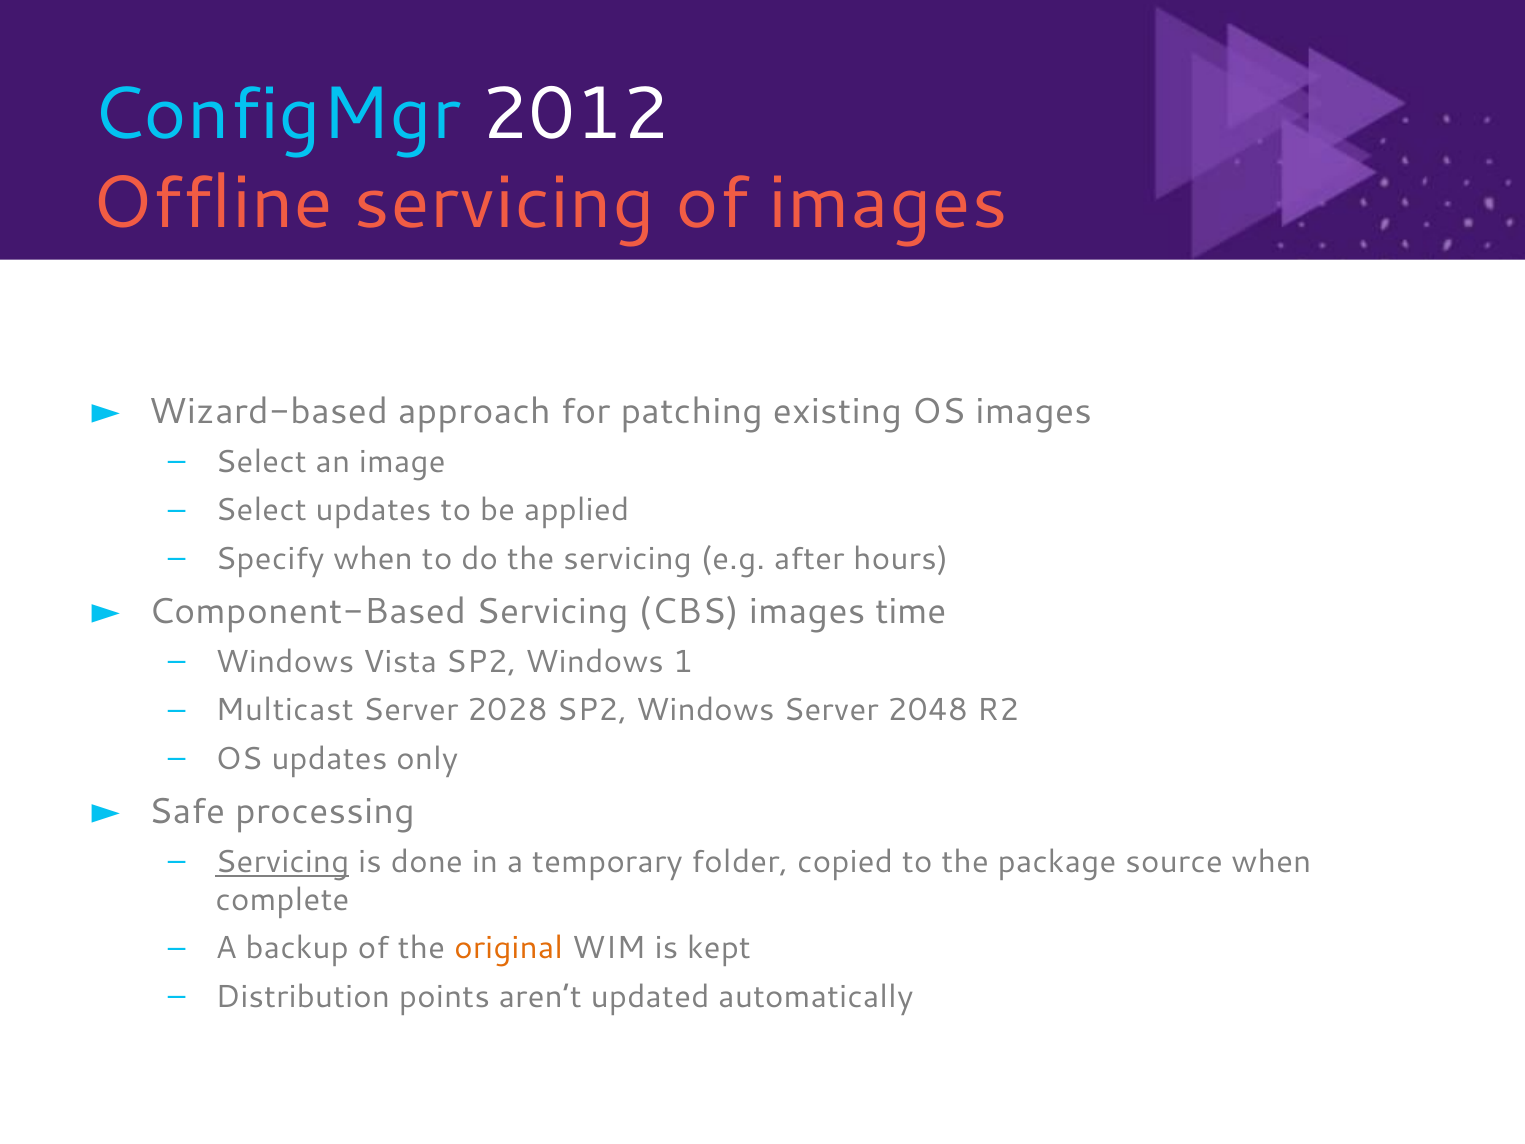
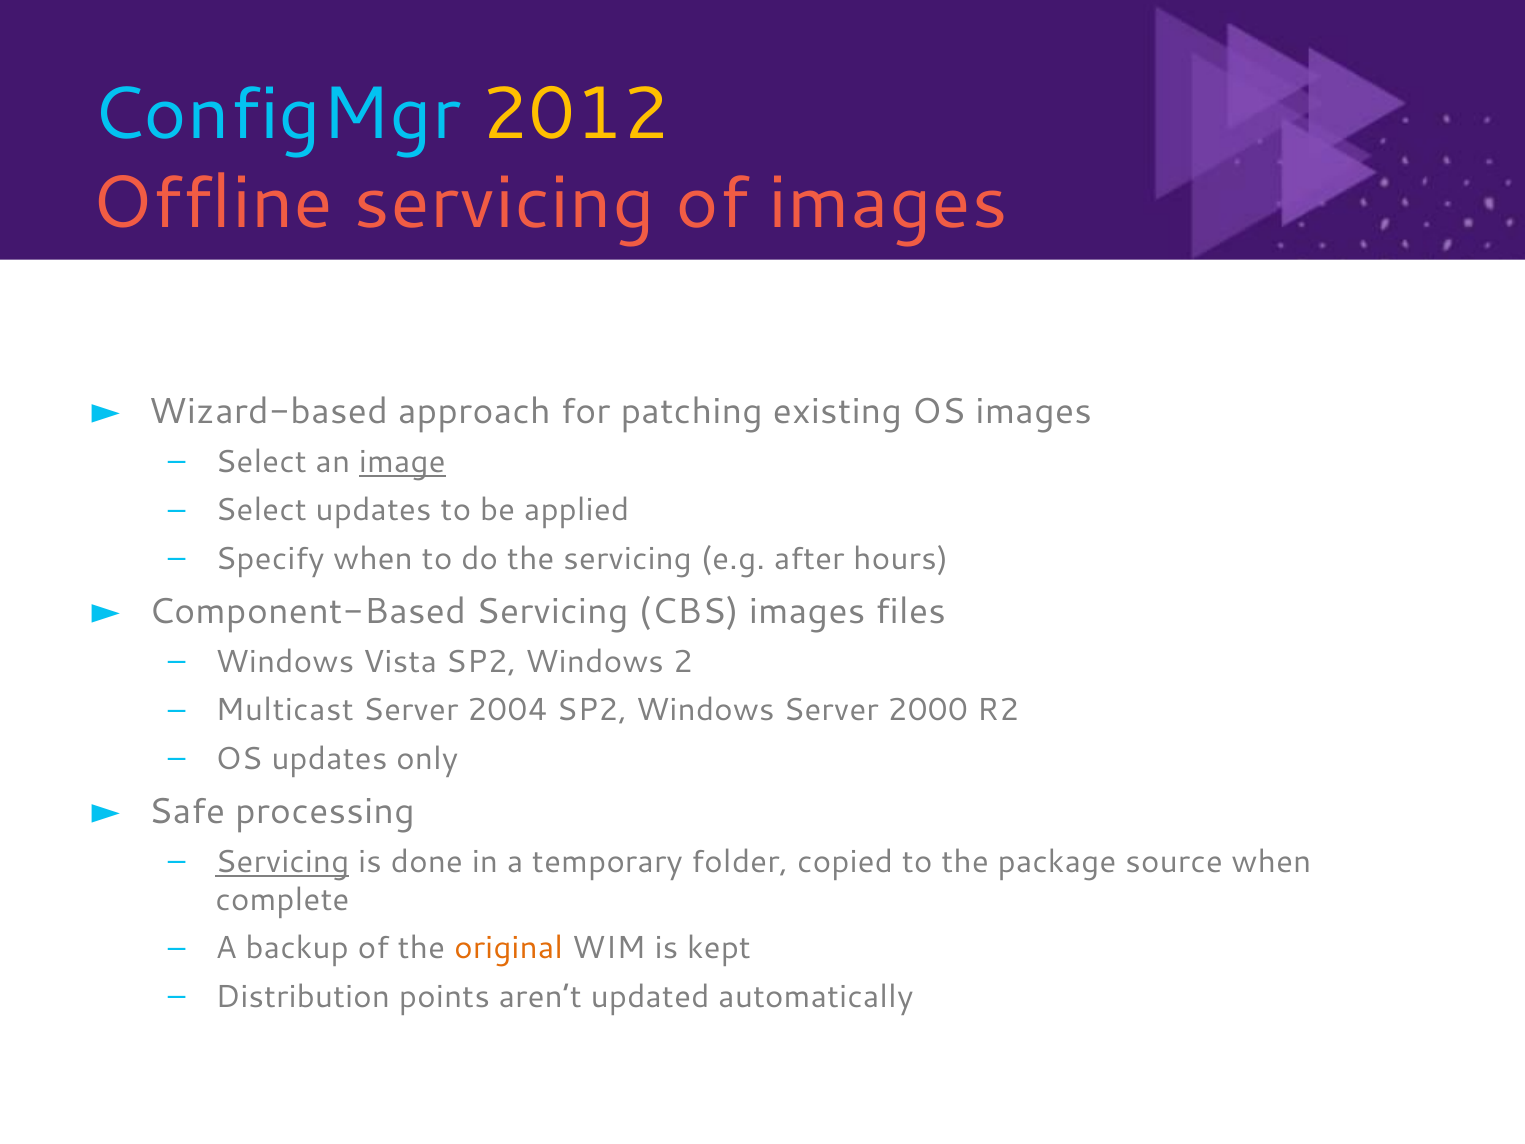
2012 colour: white -> yellow
image underline: none -> present
time: time -> files
1: 1 -> 2
2028: 2028 -> 2004
2048: 2048 -> 2000
